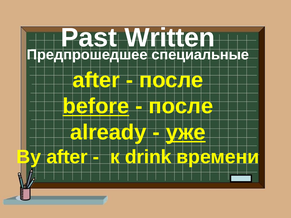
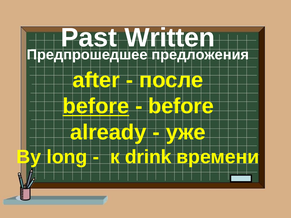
специальные: специальные -> предложения
после at (181, 106): после -> before
уже underline: present -> none
By after: after -> long
